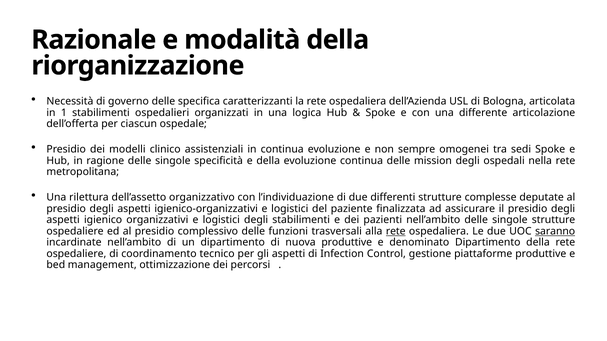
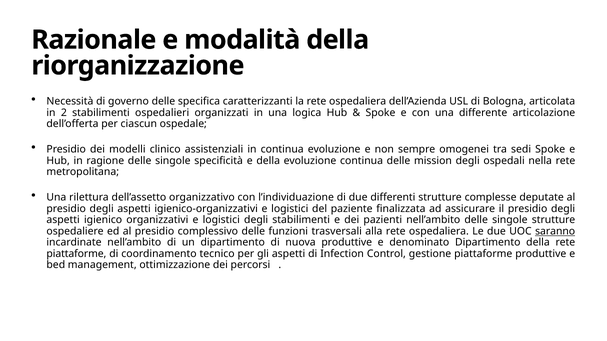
1: 1 -> 2
rete at (396, 231) underline: present -> none
ospedaliere at (76, 254): ospedaliere -> piattaforme
